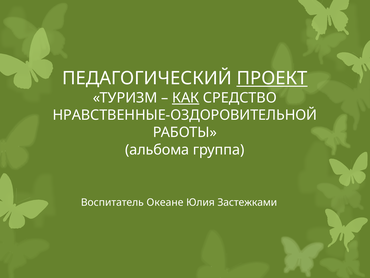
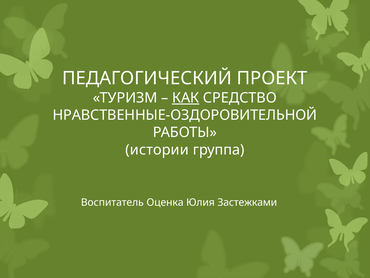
ПРОЕКТ underline: present -> none
альбома: альбома -> истории
Океане: Океане -> Оценка
